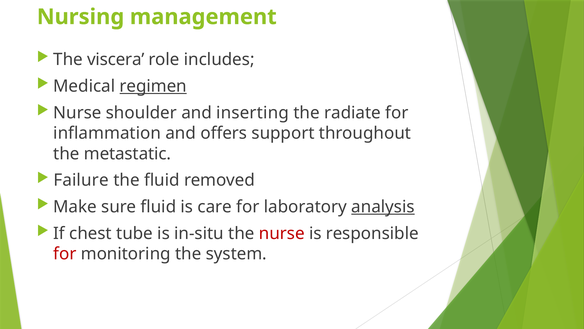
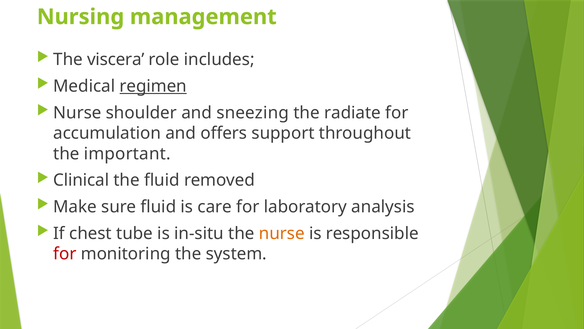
inserting: inserting -> sneezing
inflammation: inflammation -> accumulation
metastatic: metastatic -> important
Failure: Failure -> Clinical
analysis underline: present -> none
nurse at (282, 233) colour: red -> orange
